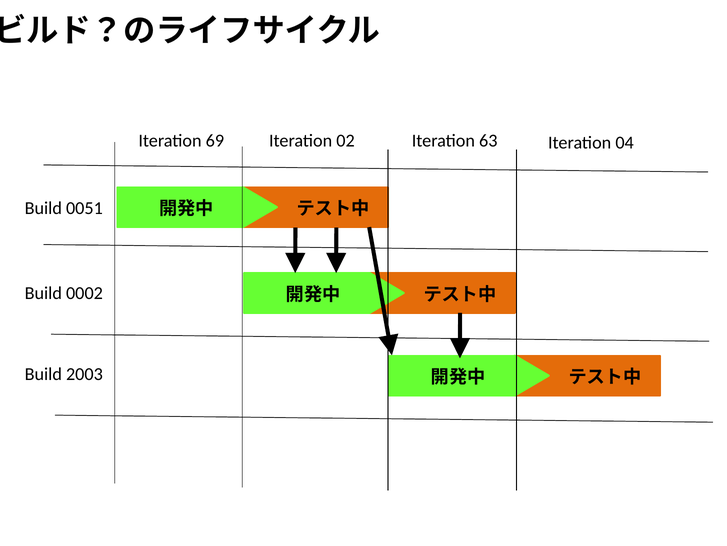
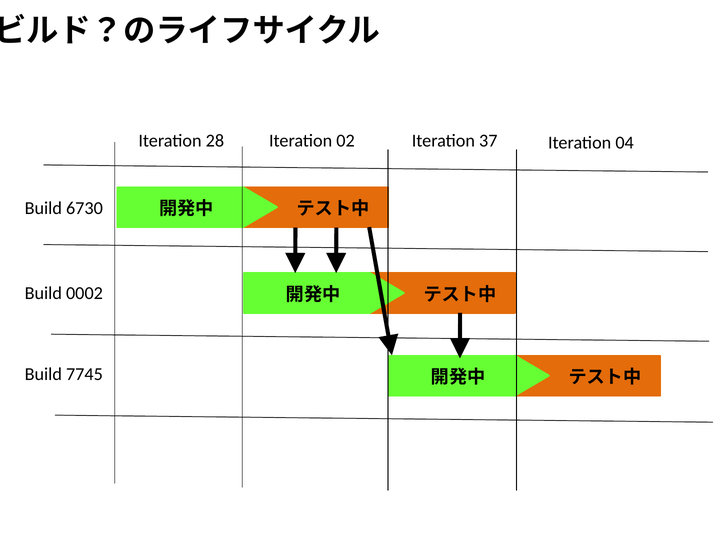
69: 69 -> 28
63: 63 -> 37
0051: 0051 -> 6730
2003: 2003 -> 7745
